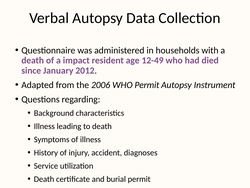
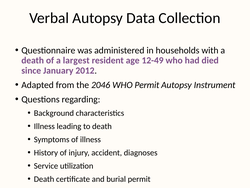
impact: impact -> largest
2006: 2006 -> 2046
